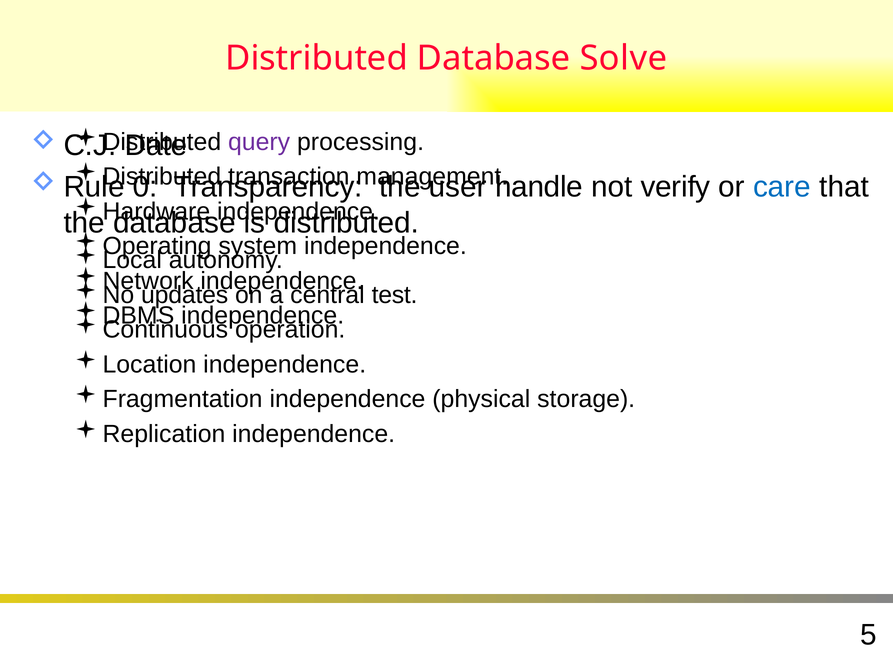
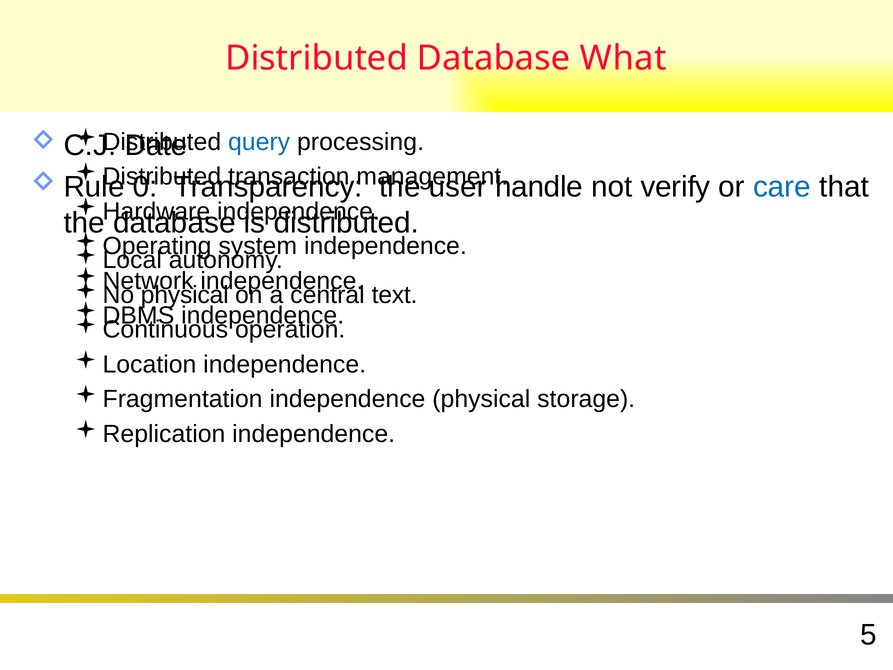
Solve: Solve -> What
query colour: purple -> blue
updates at (185, 295): updates -> physical
test: test -> text
